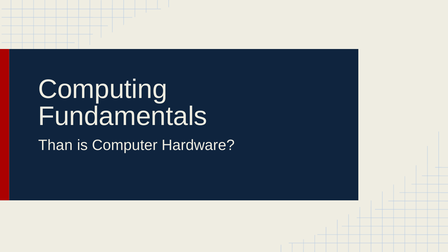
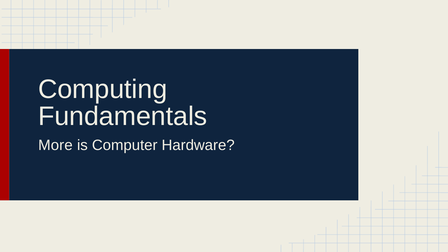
Than: Than -> More
